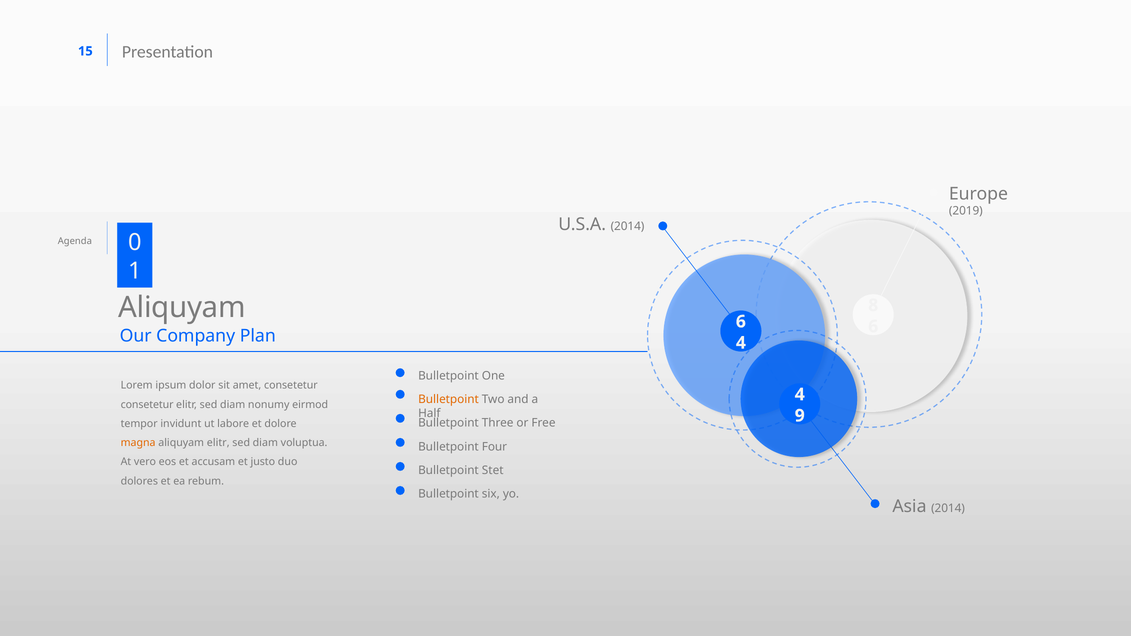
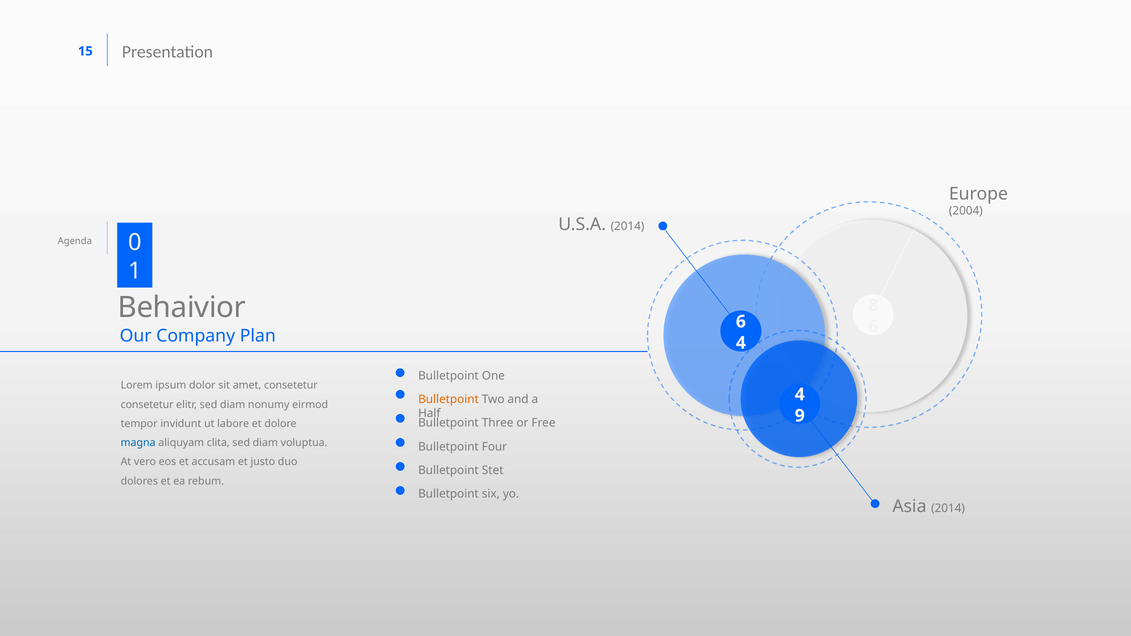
2019: 2019 -> 2004
Aliquyam at (182, 308): Aliquyam -> Behaivior
magna colour: orange -> blue
aliquyam elitr: elitr -> clita
